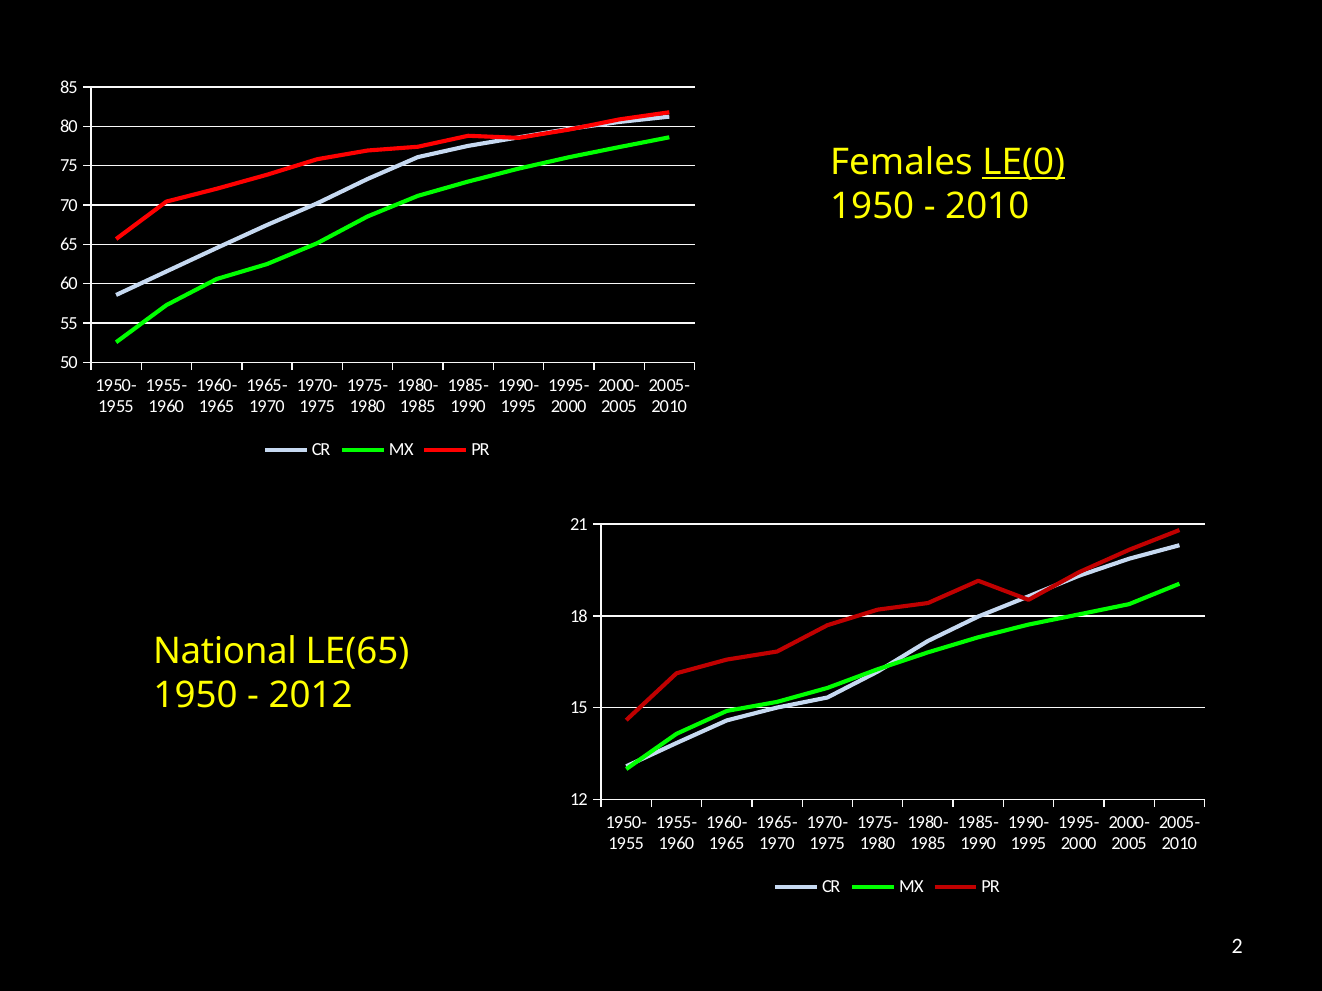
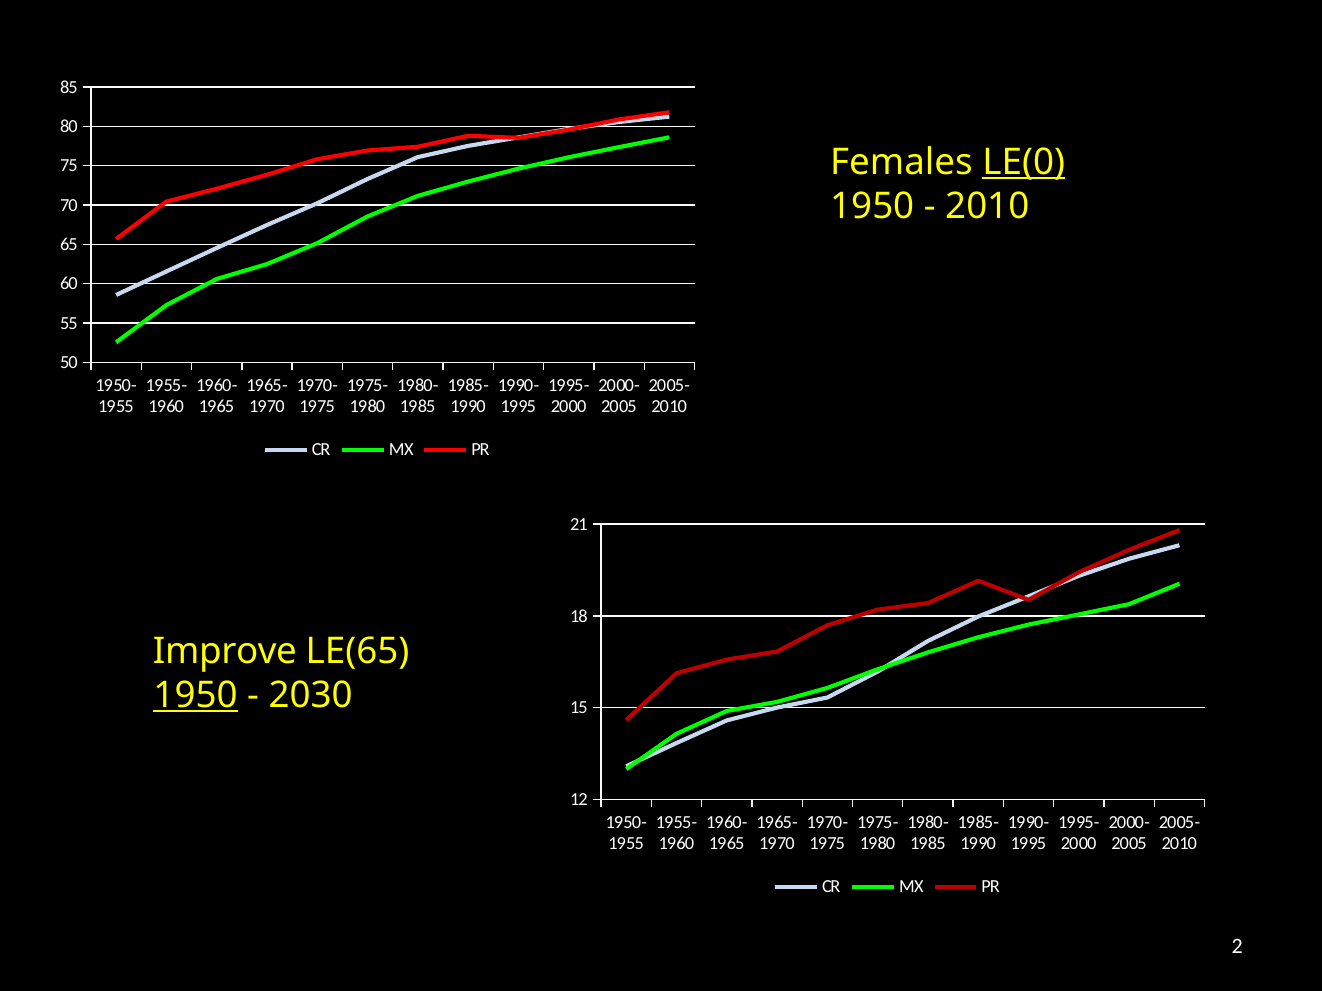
National: National -> Improve
1950 at (196, 696) underline: none -> present
2012: 2012 -> 2030
